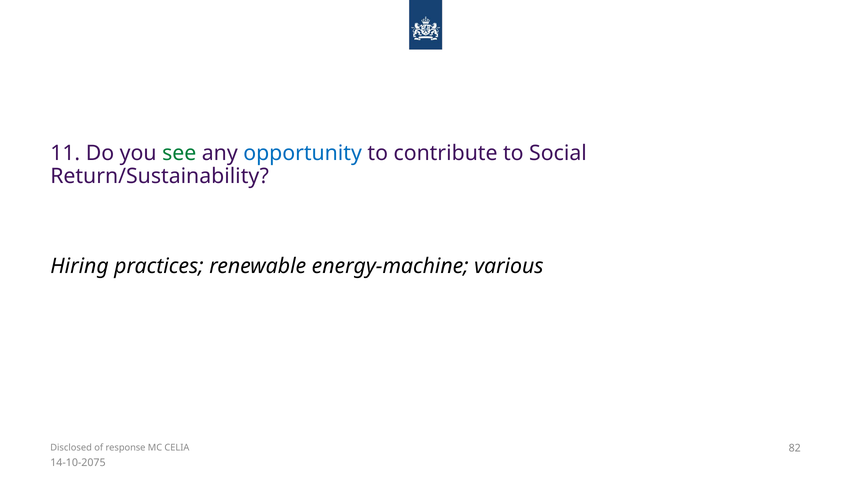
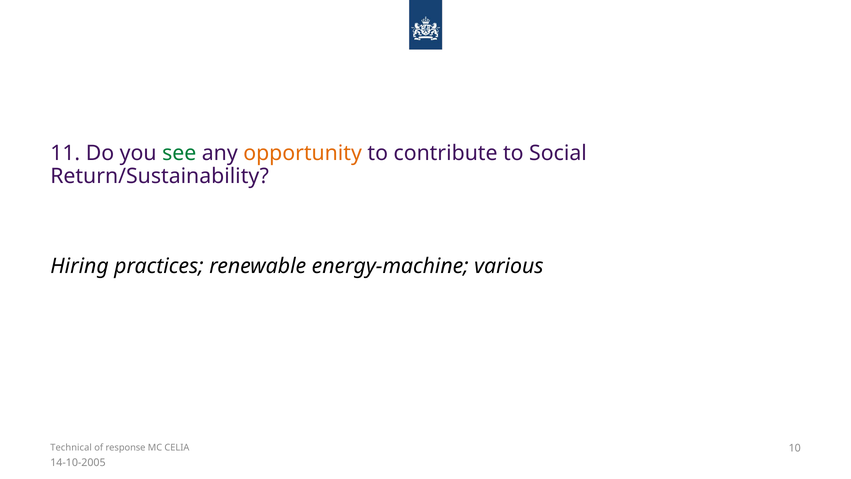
opportunity colour: blue -> orange
Disclosed: Disclosed -> Technical
82: 82 -> 10
14-10-2075: 14-10-2075 -> 14-10-2005
